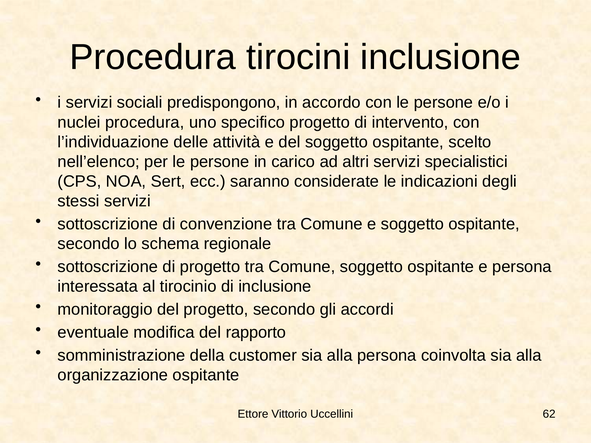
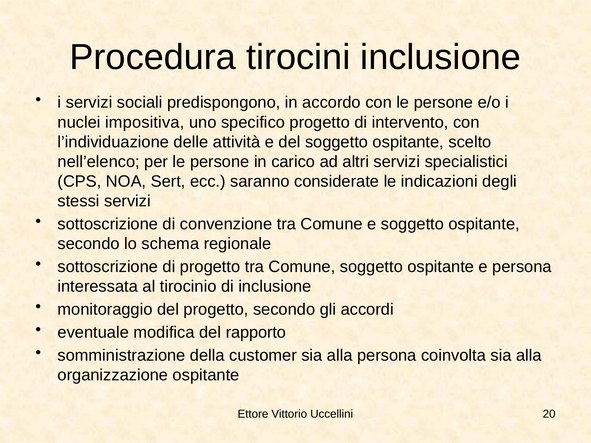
nuclei procedura: procedura -> impositiva
62: 62 -> 20
